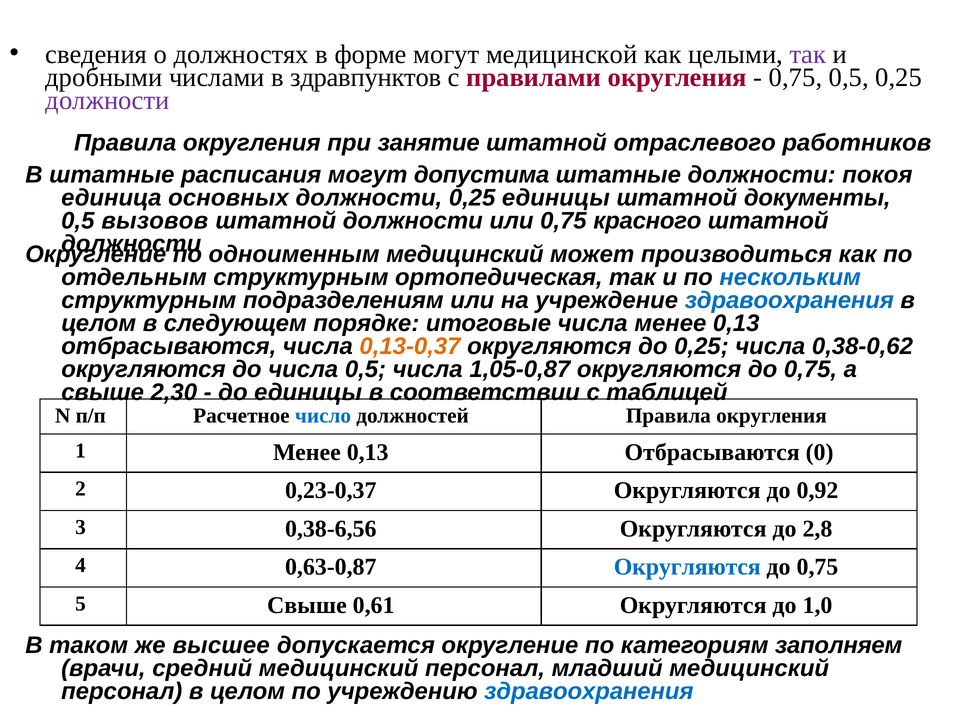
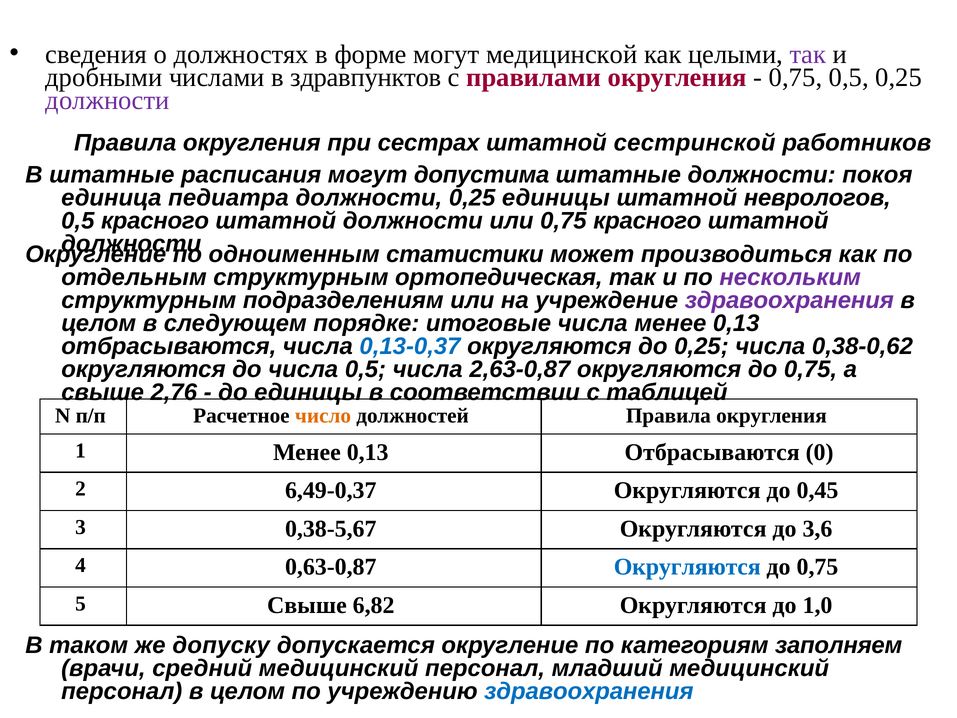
занятие: занятие -> сестрах
отраслевого: отраслевого -> сестринской
основных: основных -> педиатра
документы: документы -> неврологов
0,5 вызовов: вызовов -> красного
одноименным медицинский: медицинский -> статистики
нескольким colour: blue -> purple
здравоохранения at (789, 300) colour: blue -> purple
0,13-0,37 colour: orange -> blue
1,05-0,87: 1,05-0,87 -> 2,63-0,87
2,30: 2,30 -> 2,76
число colour: blue -> orange
0,23-0,37: 0,23-0,37 -> 6,49-0,37
0,92: 0,92 -> 0,45
0,38-6,56: 0,38-6,56 -> 0,38-5,67
2,8: 2,8 -> 3,6
0,61: 0,61 -> 6,82
высшее: высшее -> допуску
